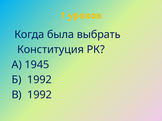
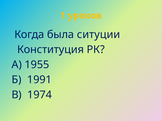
выбрать: выбрать -> ситуции
1945: 1945 -> 1955
Б 1992: 1992 -> 1991
В 1992: 1992 -> 1974
